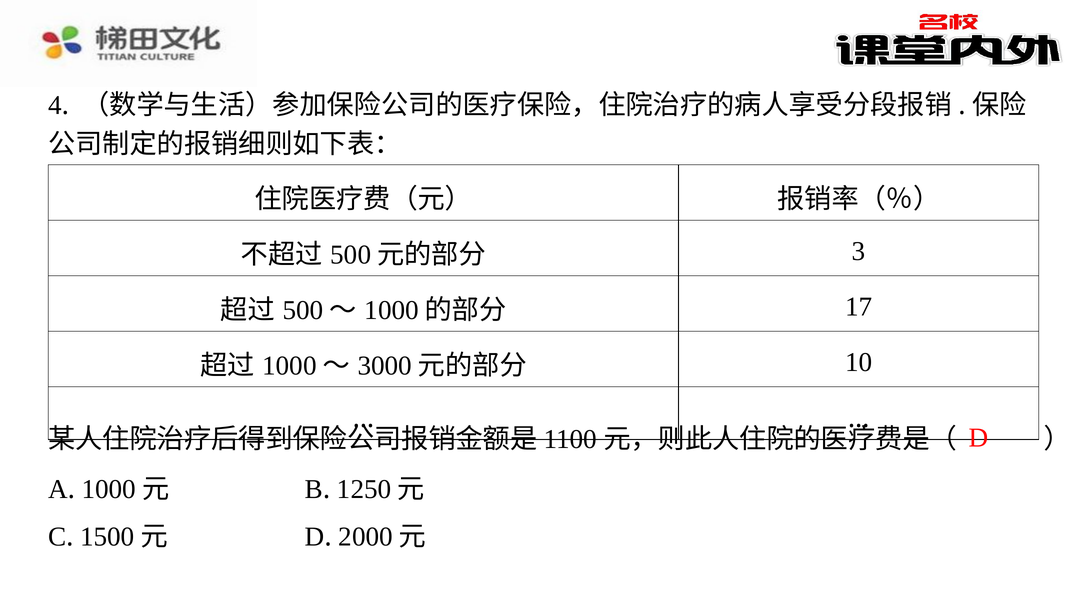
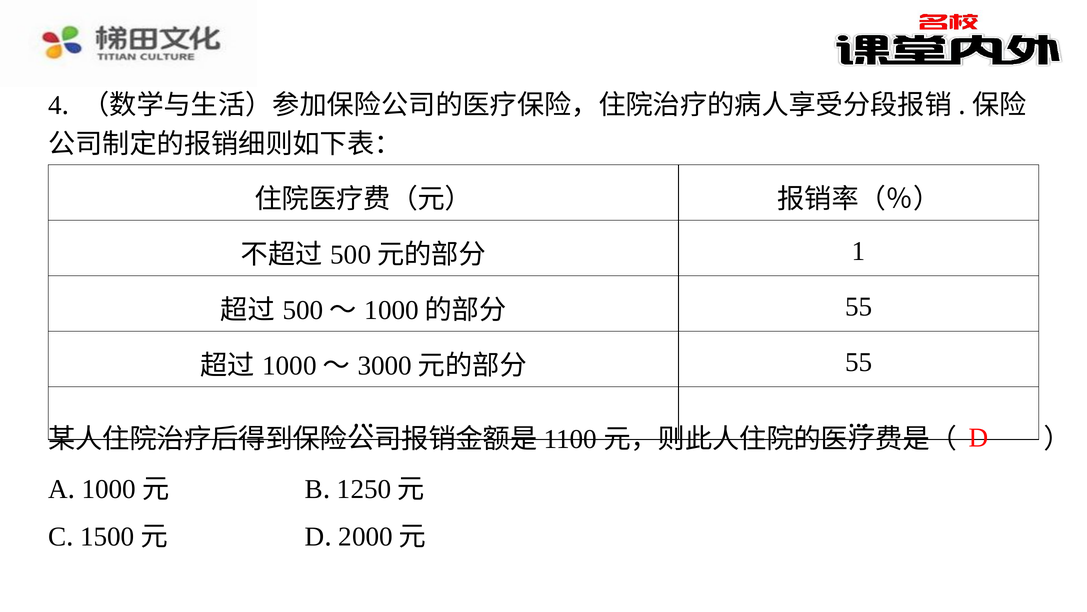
3: 3 -> 1
17 at (859, 306): 17 -> 55
10 at (859, 362): 10 -> 55
